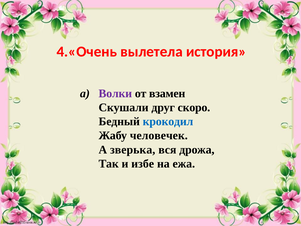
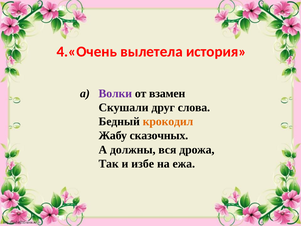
скоро: скоро -> слова
крокодил colour: blue -> orange
человечек: человечек -> сказочных
зверька: зверька -> должны
